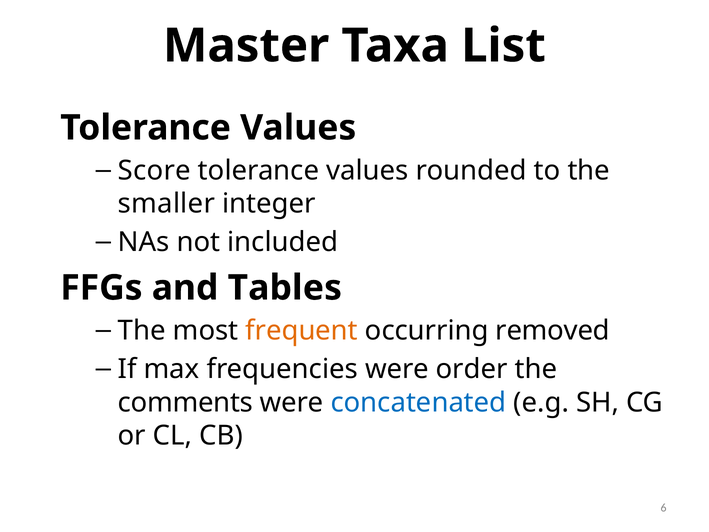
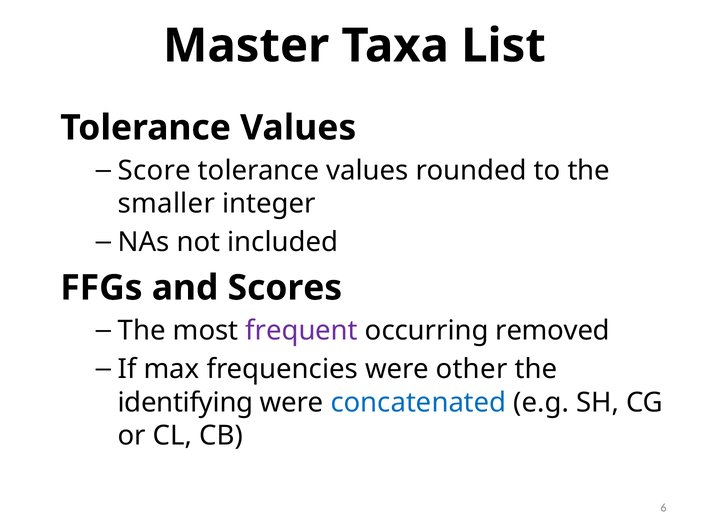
Tables: Tables -> Scores
frequent colour: orange -> purple
order: order -> other
comments: comments -> identifying
